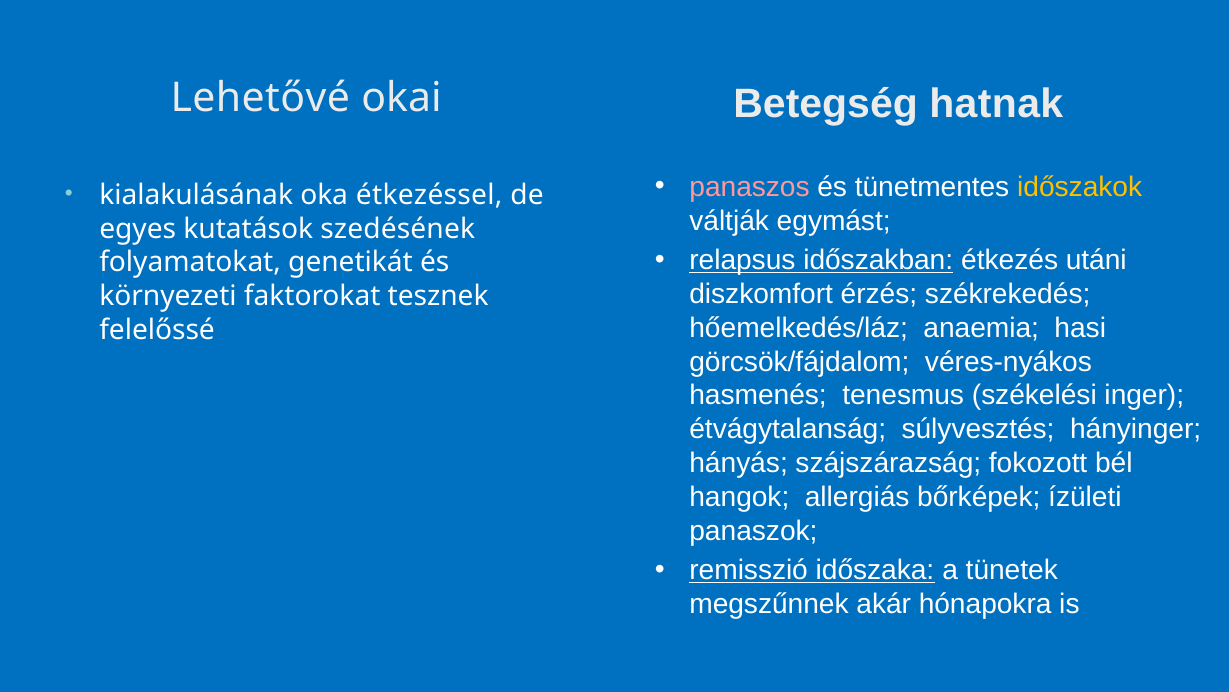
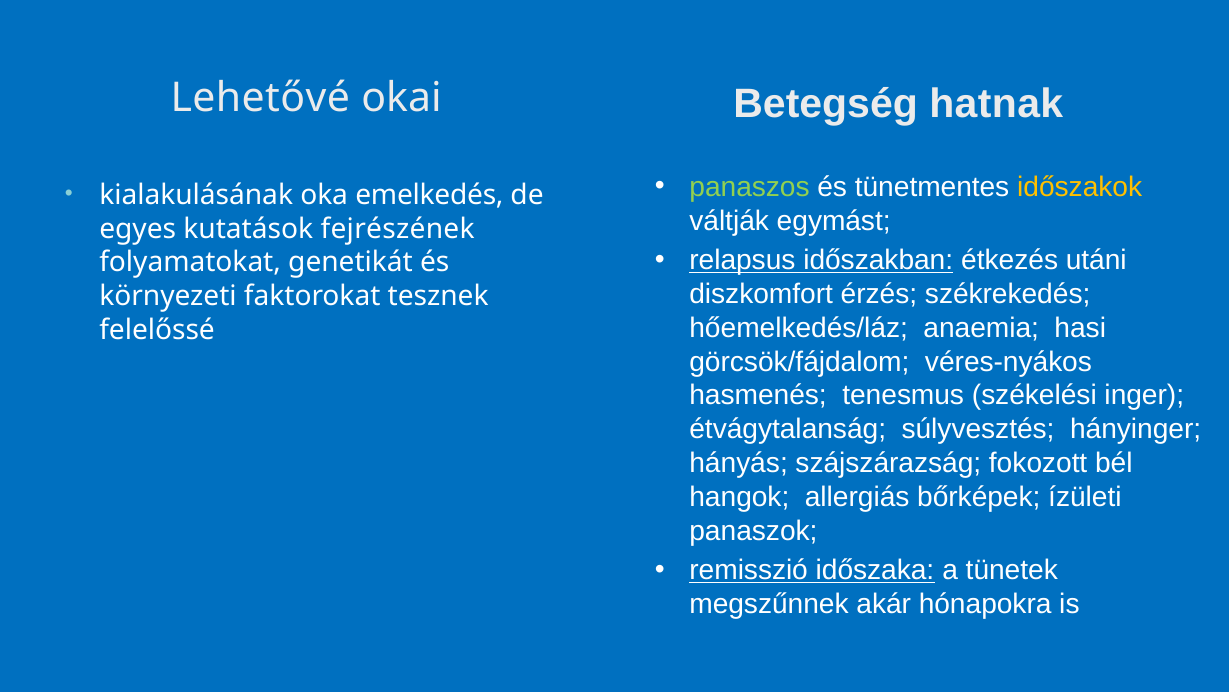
panaszos colour: pink -> light green
étkezéssel: étkezéssel -> emelkedés
szedésének: szedésének -> fejrészének
